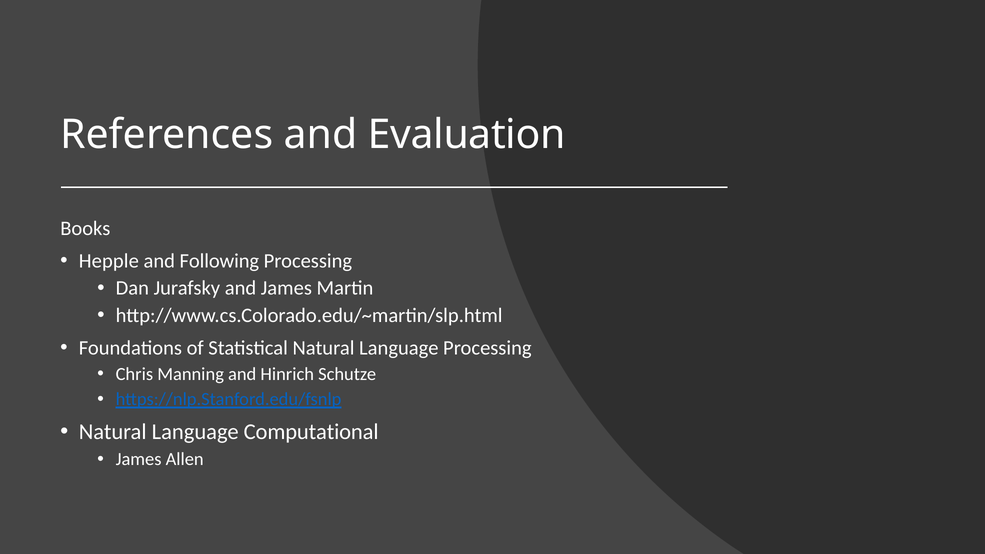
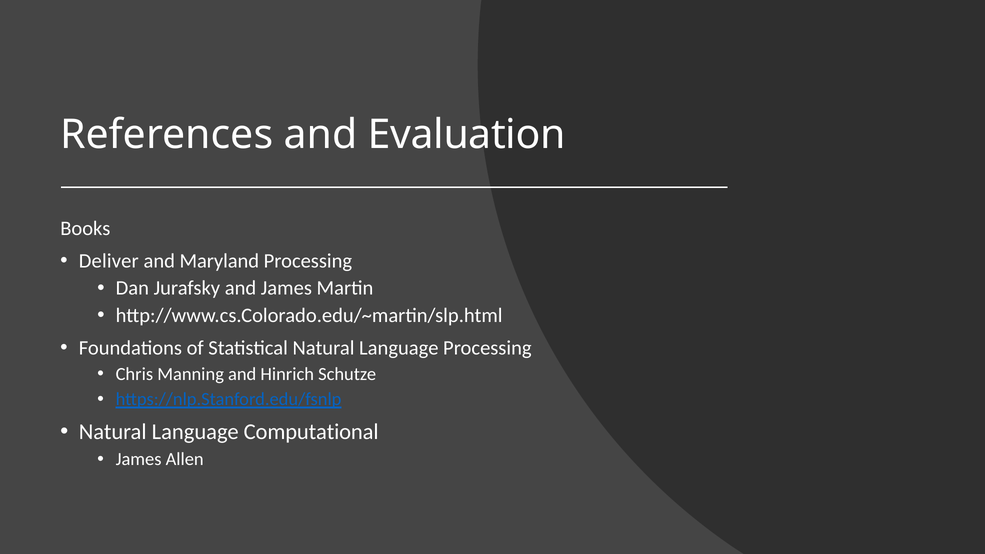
Hepple: Hepple -> Deliver
Following: Following -> Maryland
